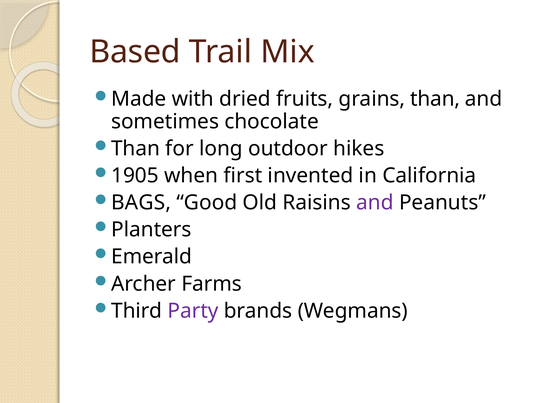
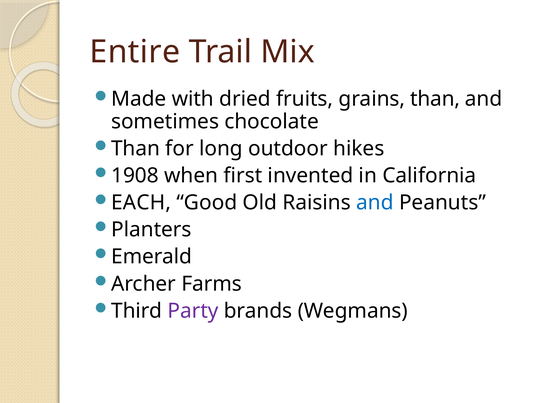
Based: Based -> Entire
1905: 1905 -> 1908
BAGS: BAGS -> EACH
and at (375, 203) colour: purple -> blue
